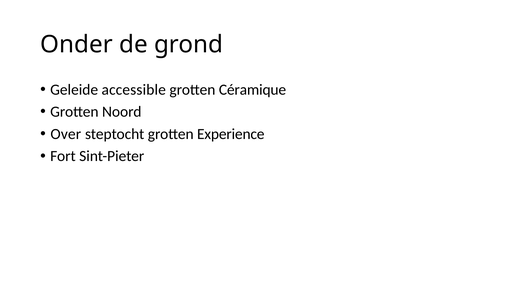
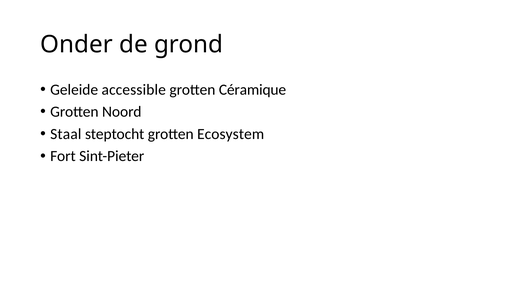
Over: Over -> Staal
Experience: Experience -> Ecosystem
